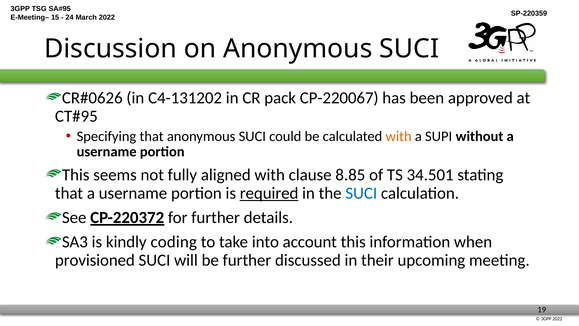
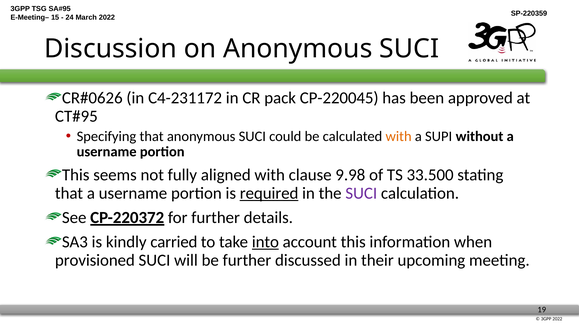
C4-131202: C4-131202 -> C4-231172
CP-220067: CP-220067 -> CP-220045
8.85: 8.85 -> 9.98
34.501: 34.501 -> 33.500
SUCI at (361, 193) colour: blue -> purple
coding: coding -> carried
into underline: none -> present
